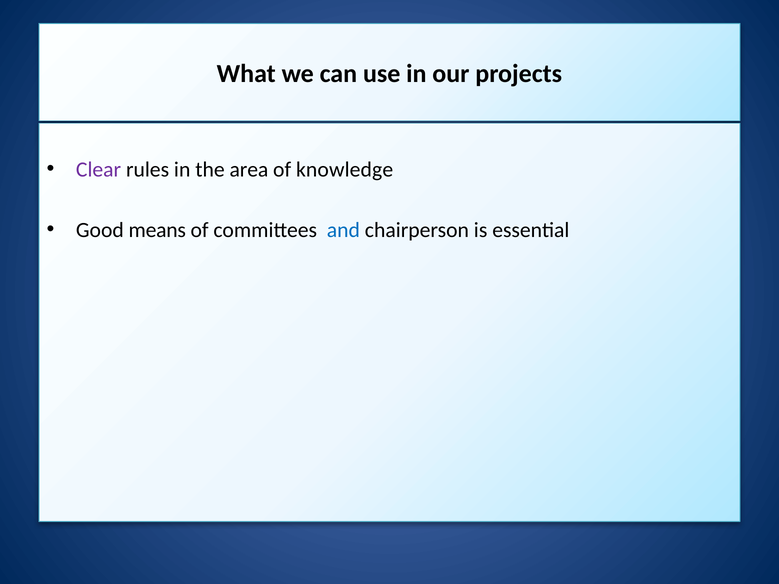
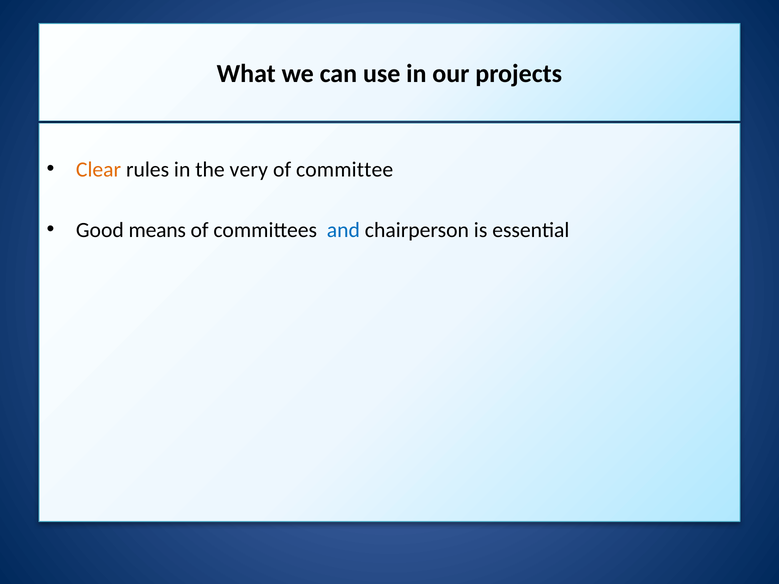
Clear colour: purple -> orange
area: area -> very
knowledge: knowledge -> committee
